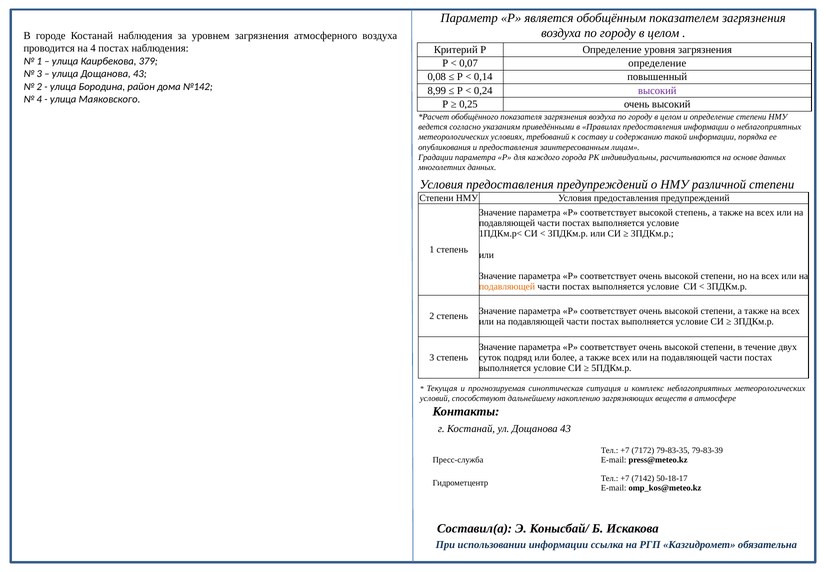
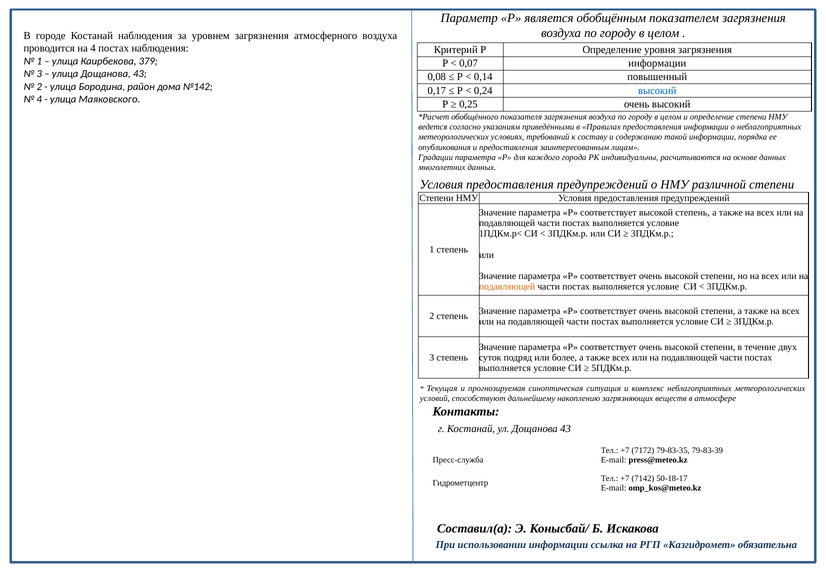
0,07 определение: определение -> информации
8,99: 8,99 -> 0,17
высокий at (657, 90) colour: purple -> blue
